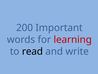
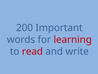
read colour: black -> red
